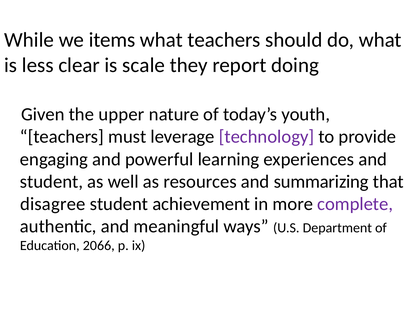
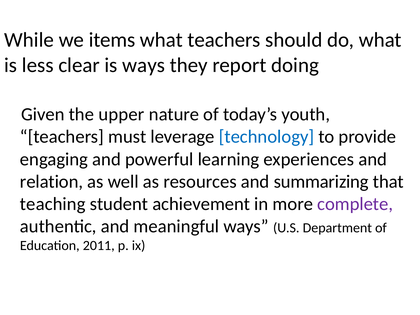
is scale: scale -> ways
technology colour: purple -> blue
student at (51, 182): student -> relation
disagree: disagree -> teaching
2066: 2066 -> 2011
